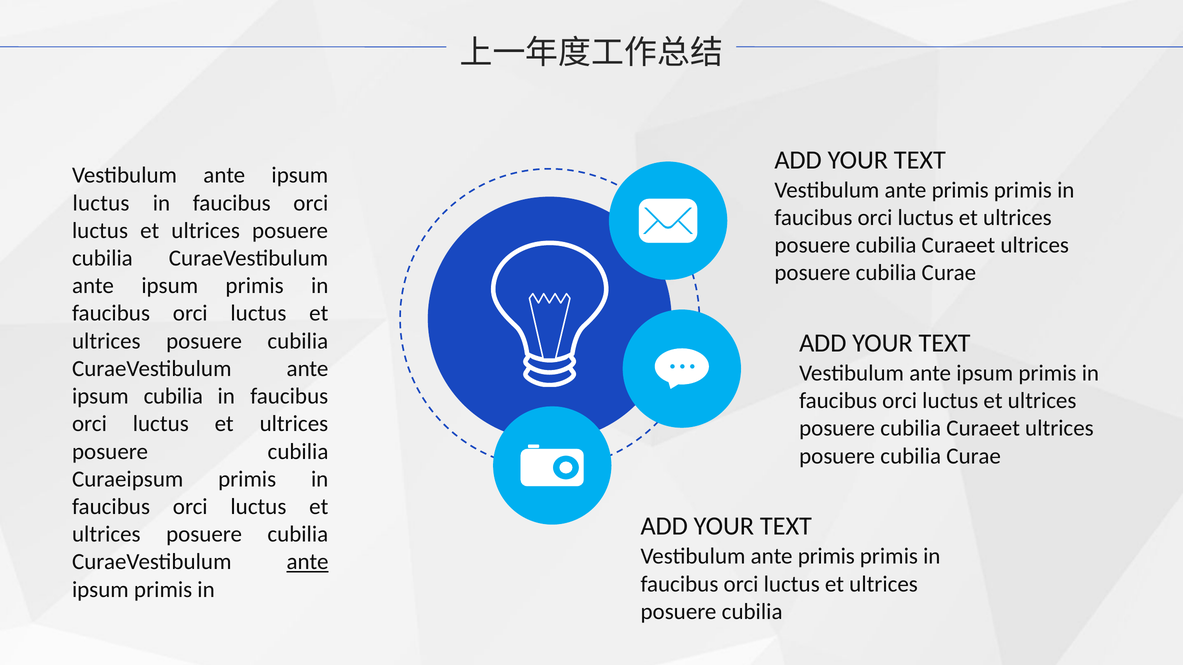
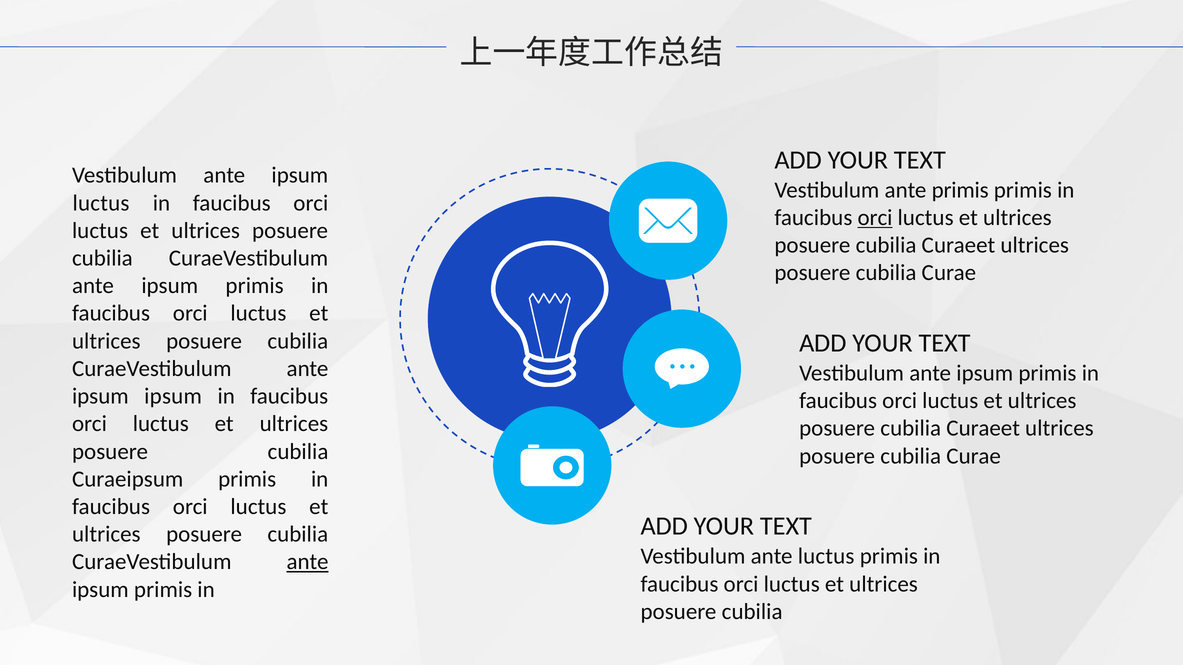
orci at (875, 218) underline: none -> present
ipsum cubilia: cubilia -> ipsum
primis at (826, 557): primis -> luctus
